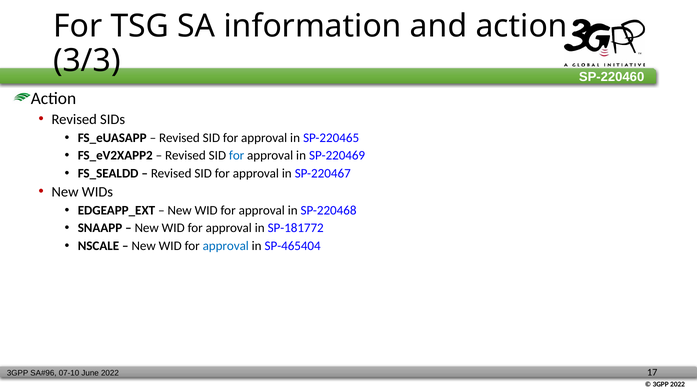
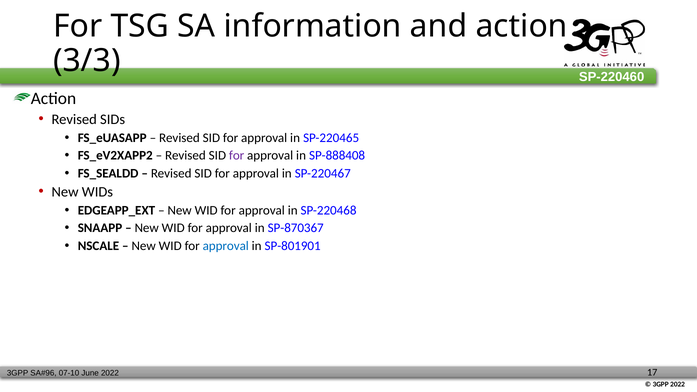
for at (237, 156) colour: blue -> purple
SP-220469: SP-220469 -> SP-888408
SP-181772: SP-181772 -> SP-870367
SP-465404: SP-465404 -> SP-801901
